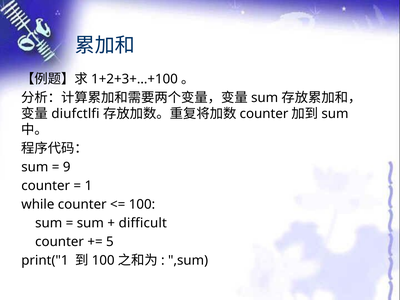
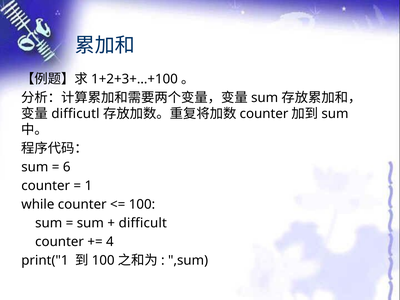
diufctlfi: diufctlfi -> difficutl
9: 9 -> 6
5: 5 -> 4
